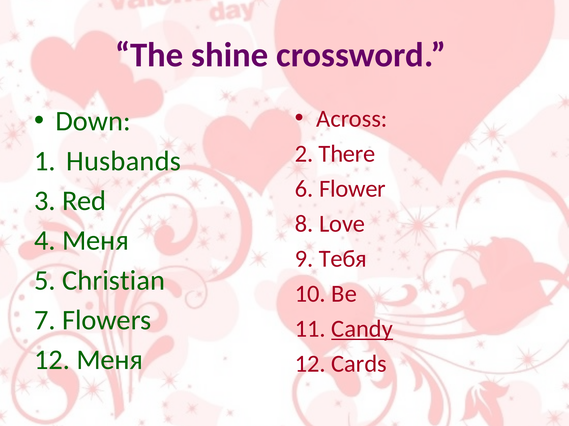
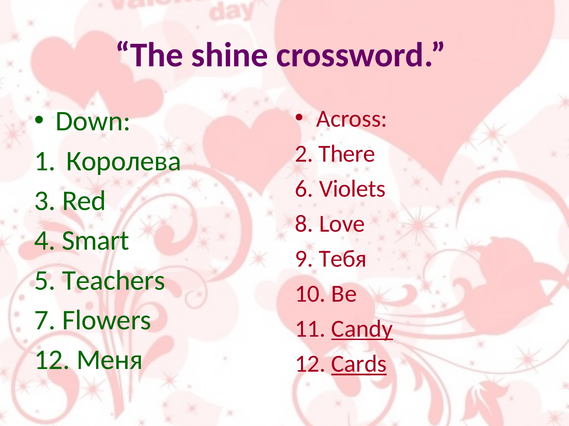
Husbands: Husbands -> Королева
Flower: Flower -> Violets
4 Меня: Меня -> Smart
Christian: Christian -> Teachers
Cards underline: none -> present
